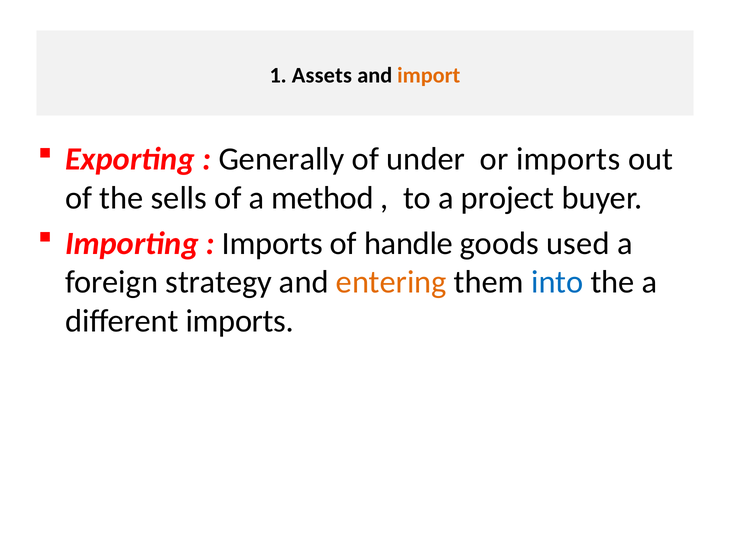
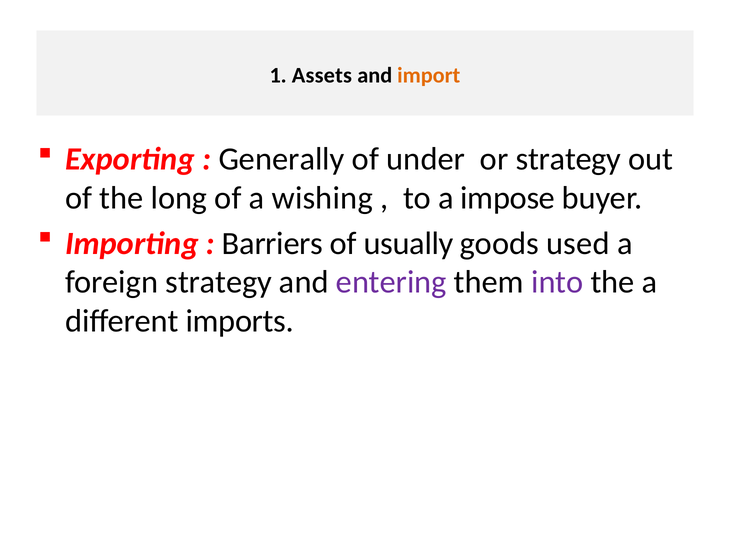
or imports: imports -> strategy
sells: sells -> long
method: method -> wishing
project: project -> impose
Imports at (273, 244): Imports -> Barriers
handle: handle -> usually
entering colour: orange -> purple
into colour: blue -> purple
